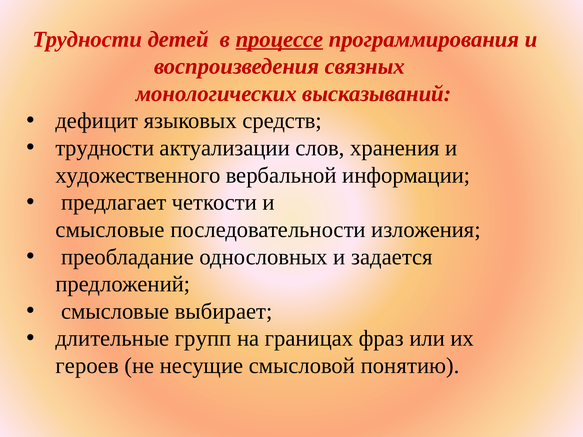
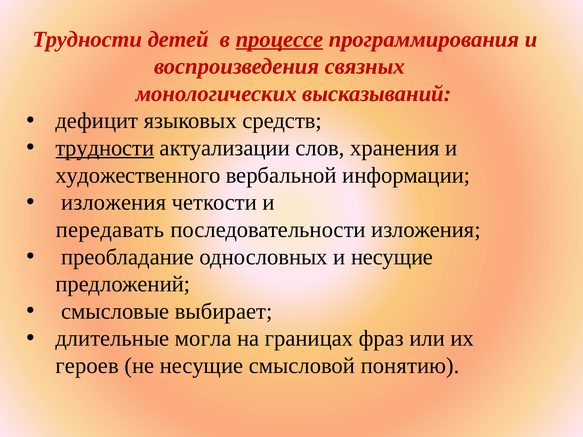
трудности at (105, 148) underline: none -> present
предлагает at (114, 203): предлагает -> изложения
смысловые at (110, 230): смысловые -> передавать
и задается: задается -> несущие
групп: групп -> могла
